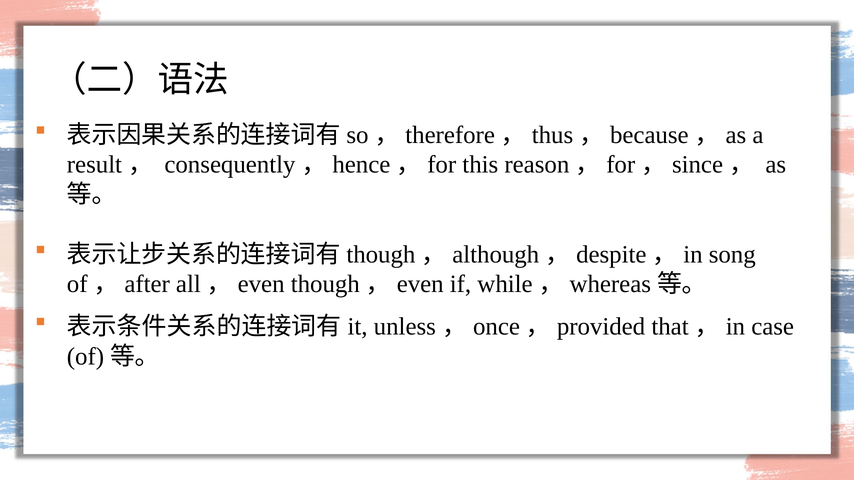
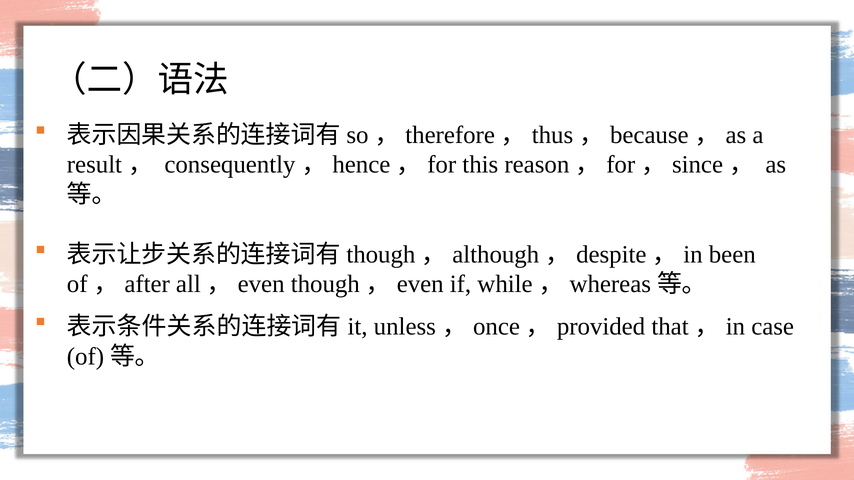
song: song -> been
